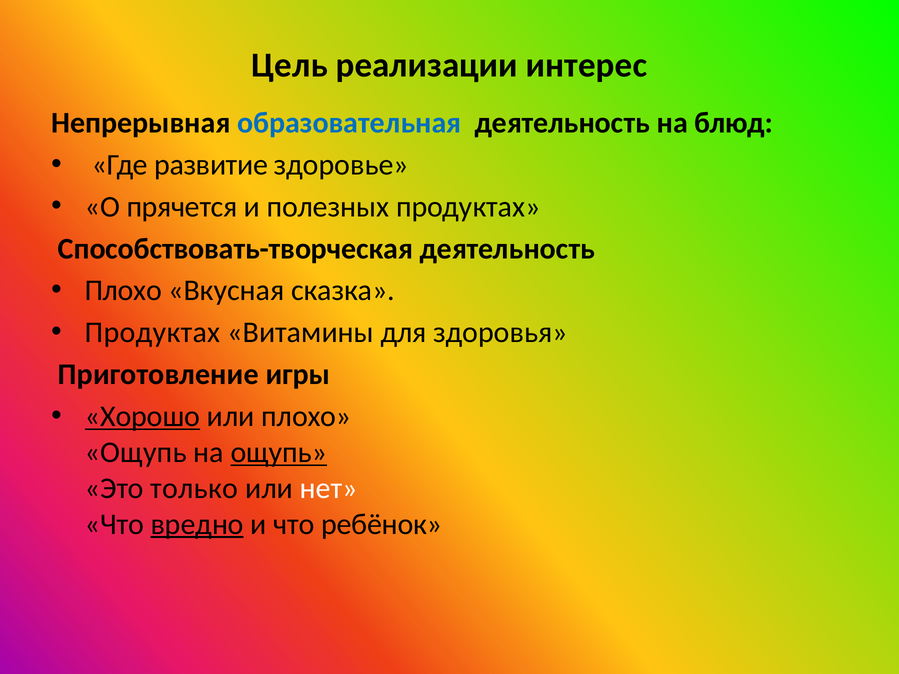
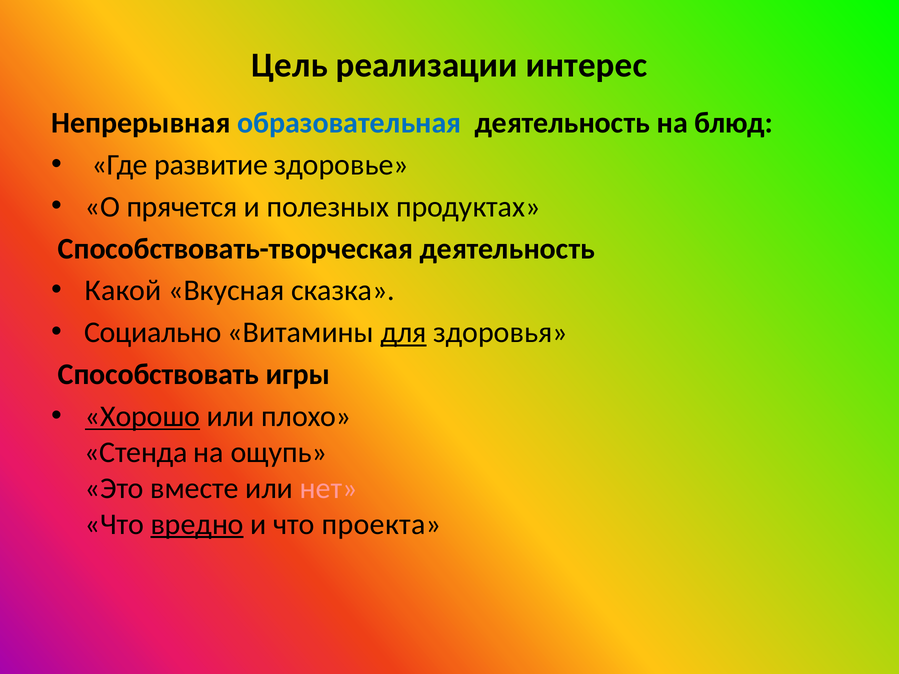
Плохо at (123, 291): Плохо -> Какой
Продуктах at (153, 333): Продуктах -> Социально
для underline: none -> present
Приготовление: Приготовление -> Способствовать
Ощупь at (136, 452): Ощупь -> Стенда
ощупь at (279, 452) underline: present -> none
только: только -> вместе
нет colour: white -> pink
ребёнок: ребёнок -> проекта
